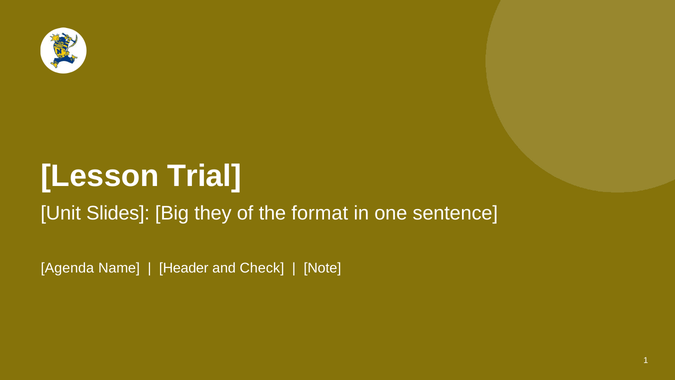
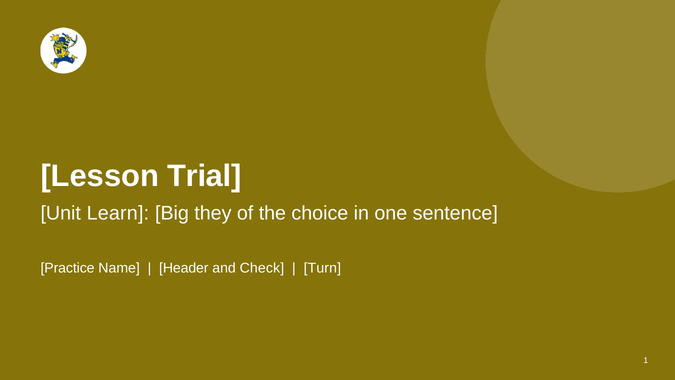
Slides: Slides -> Learn
format: format -> choice
Agenda: Agenda -> Practice
Note: Note -> Turn
